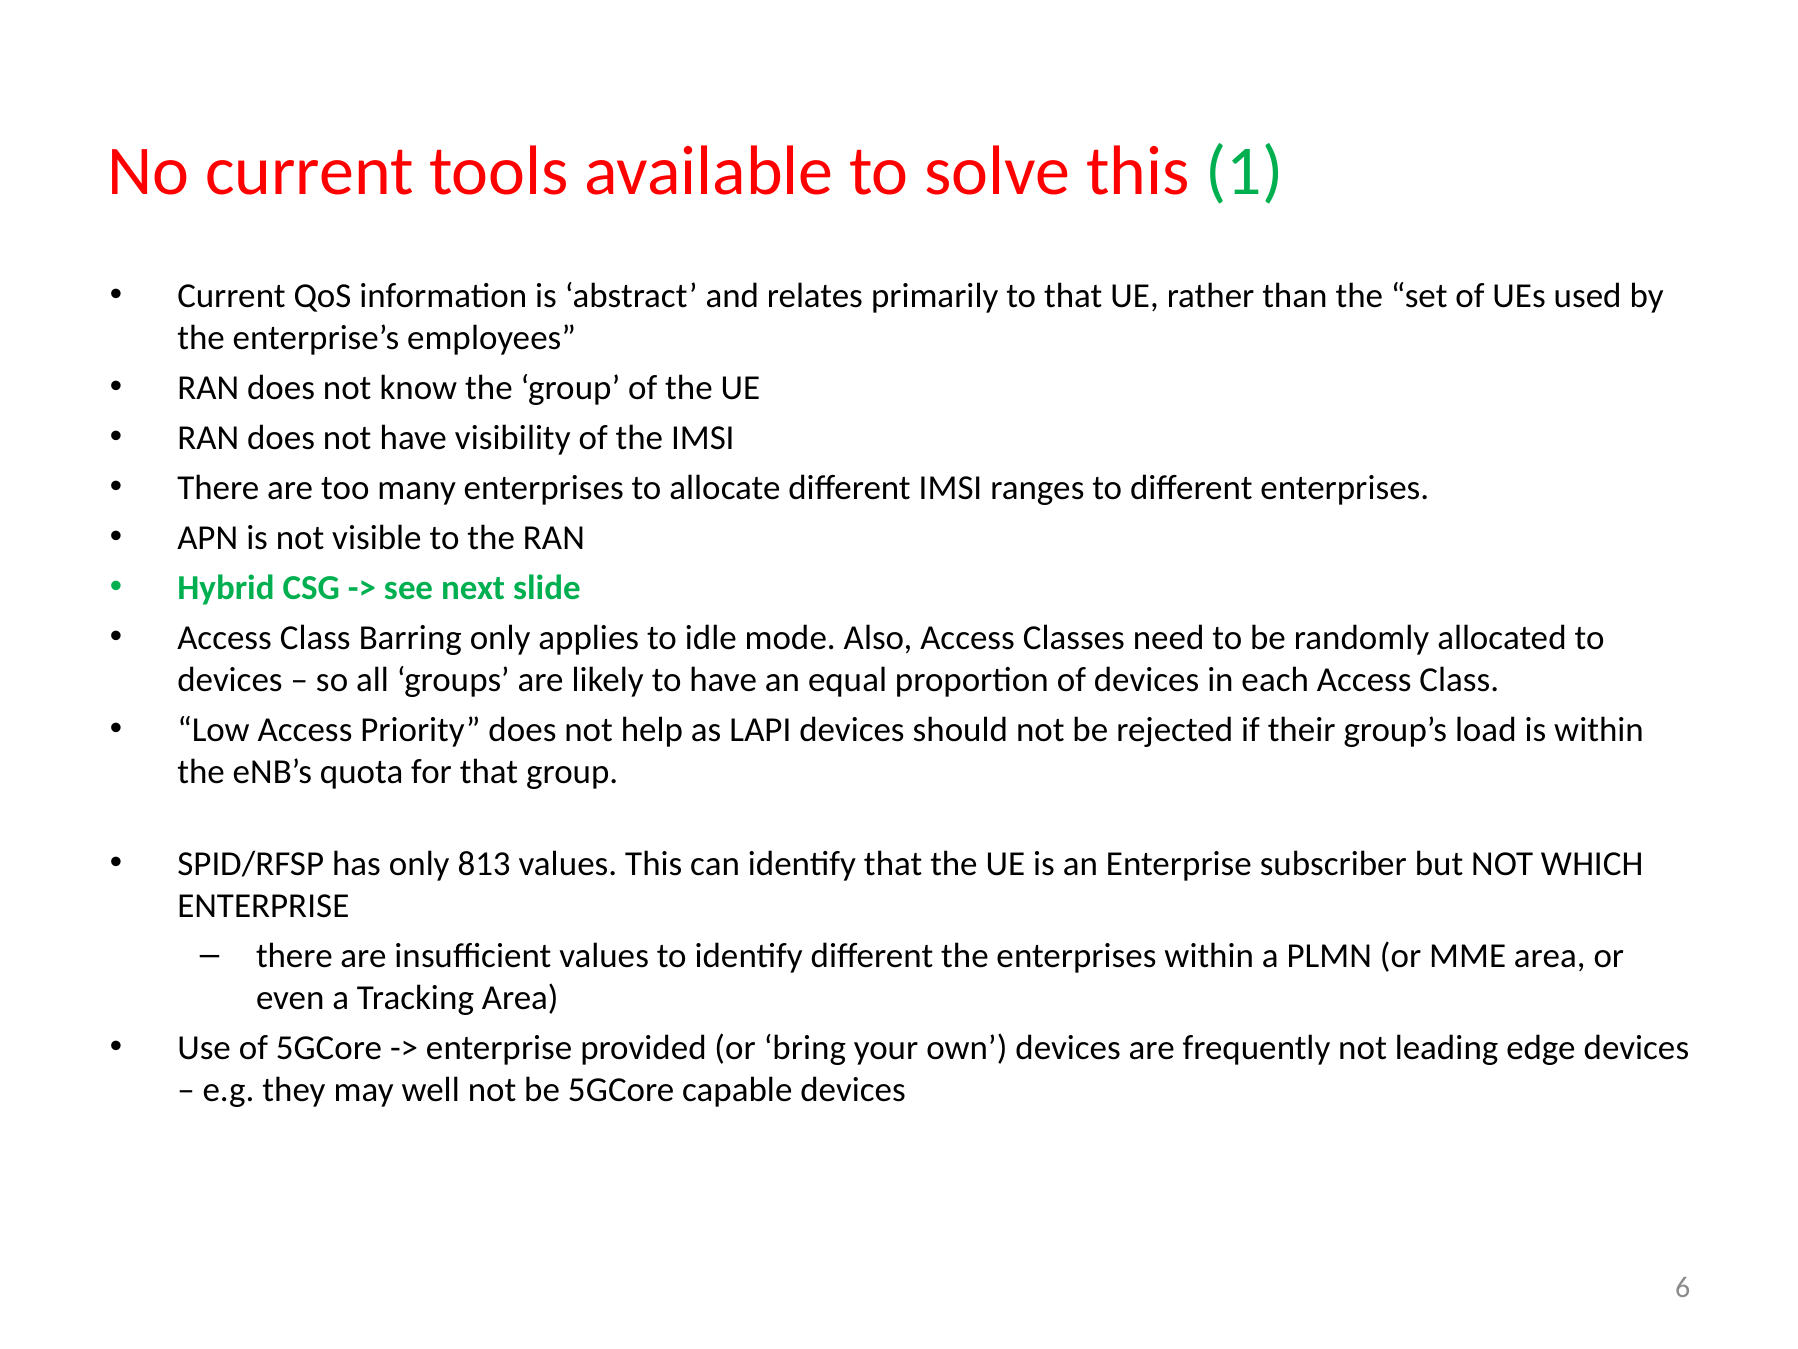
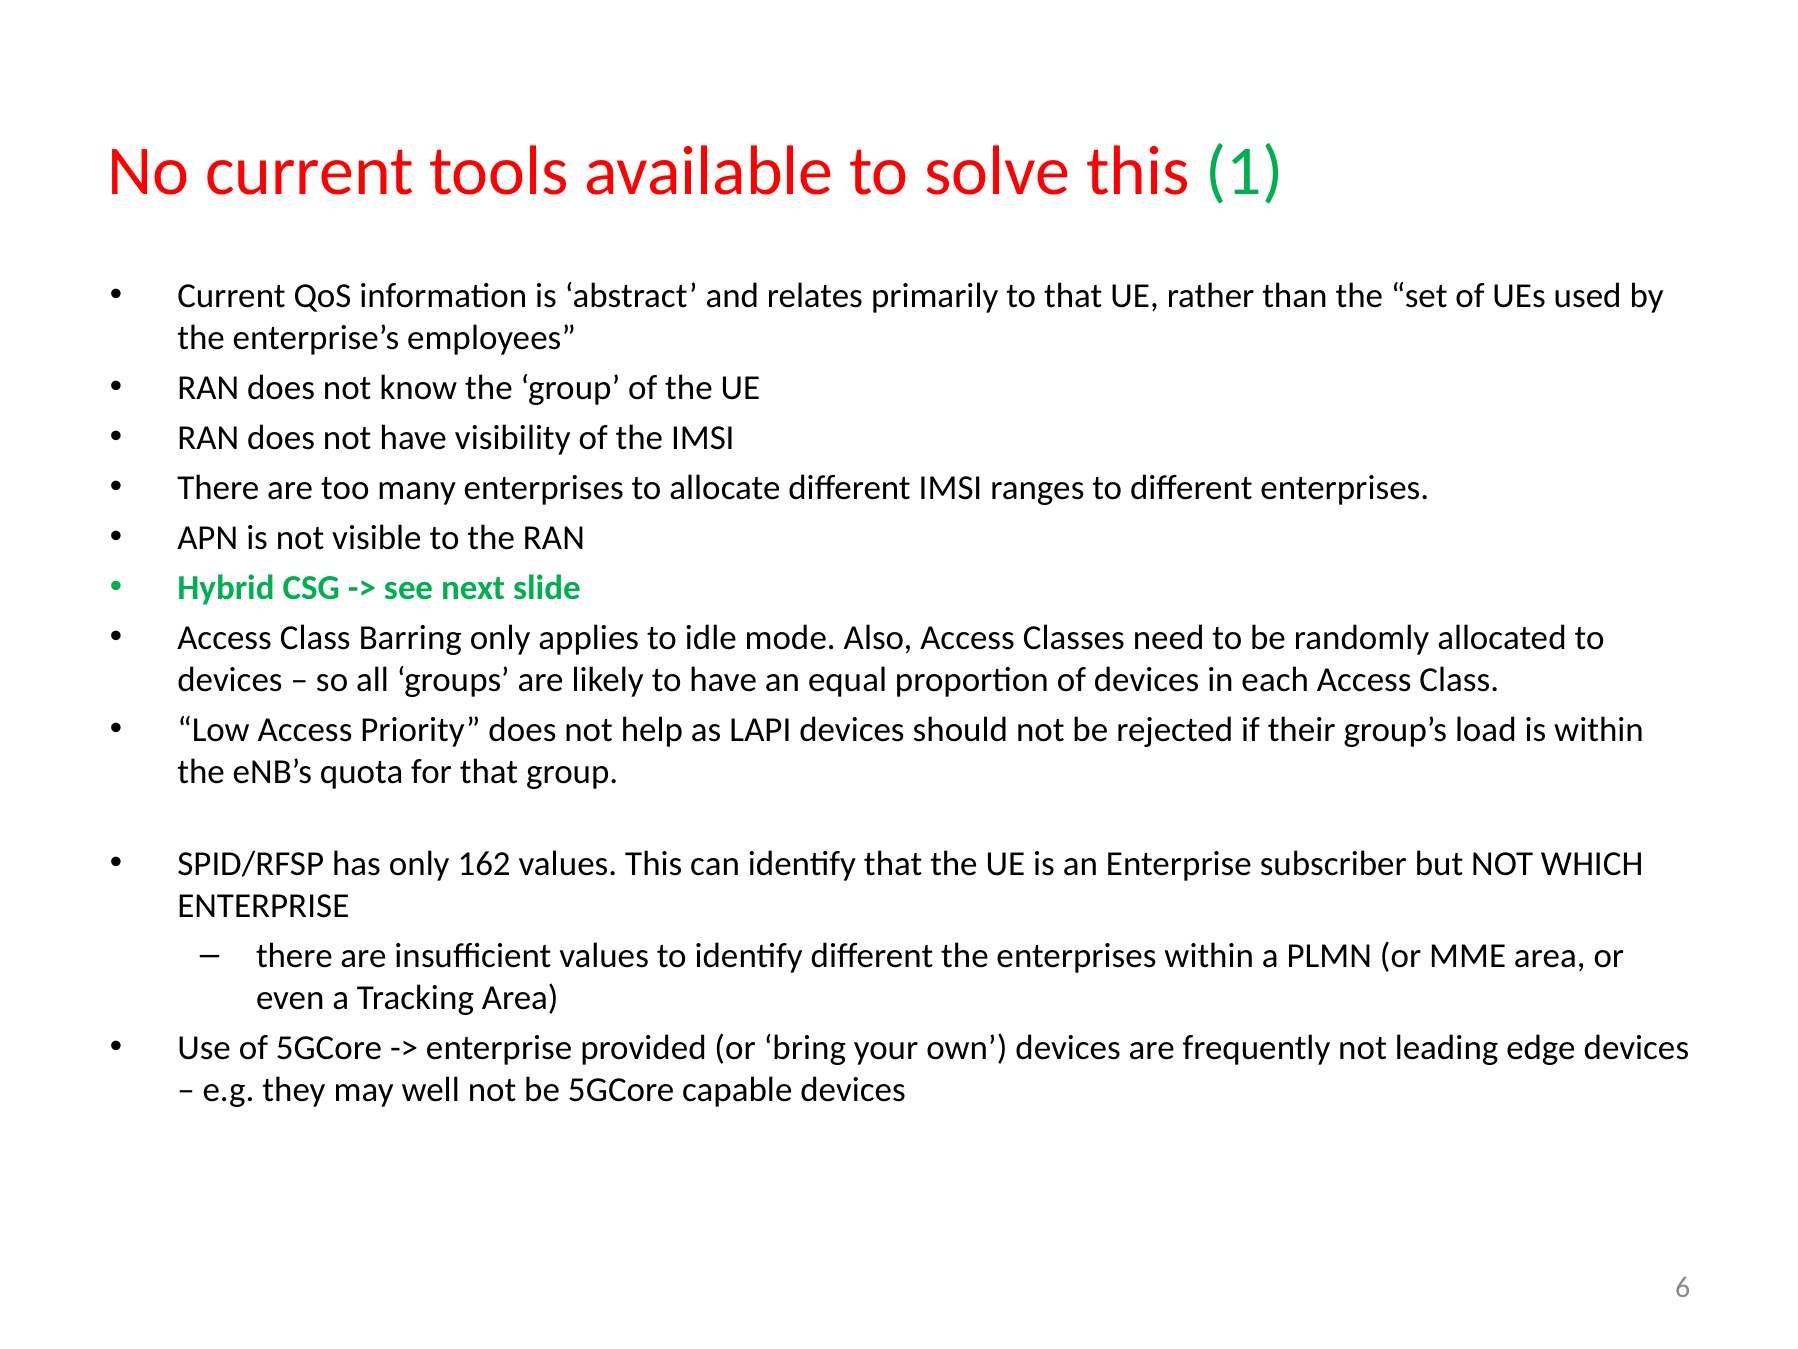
813: 813 -> 162
